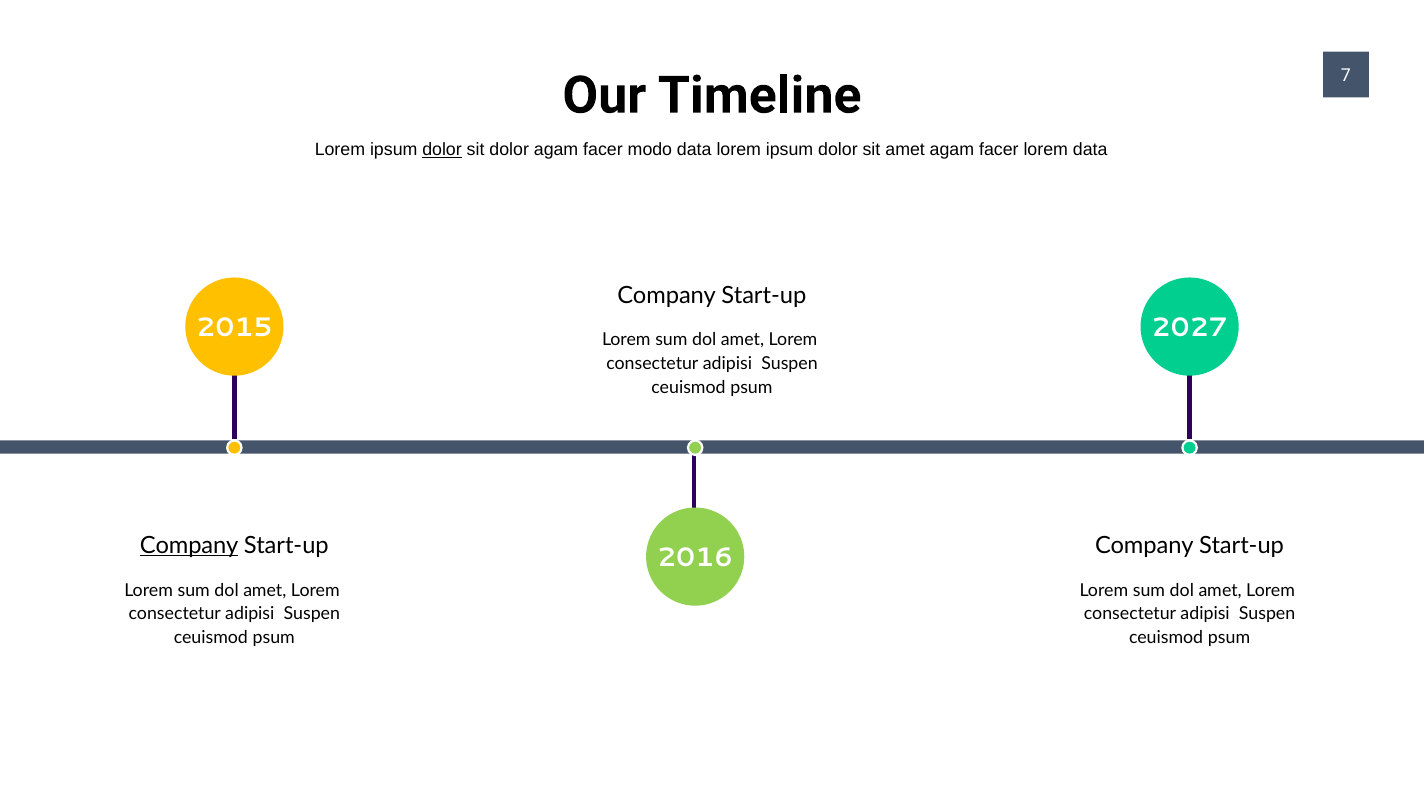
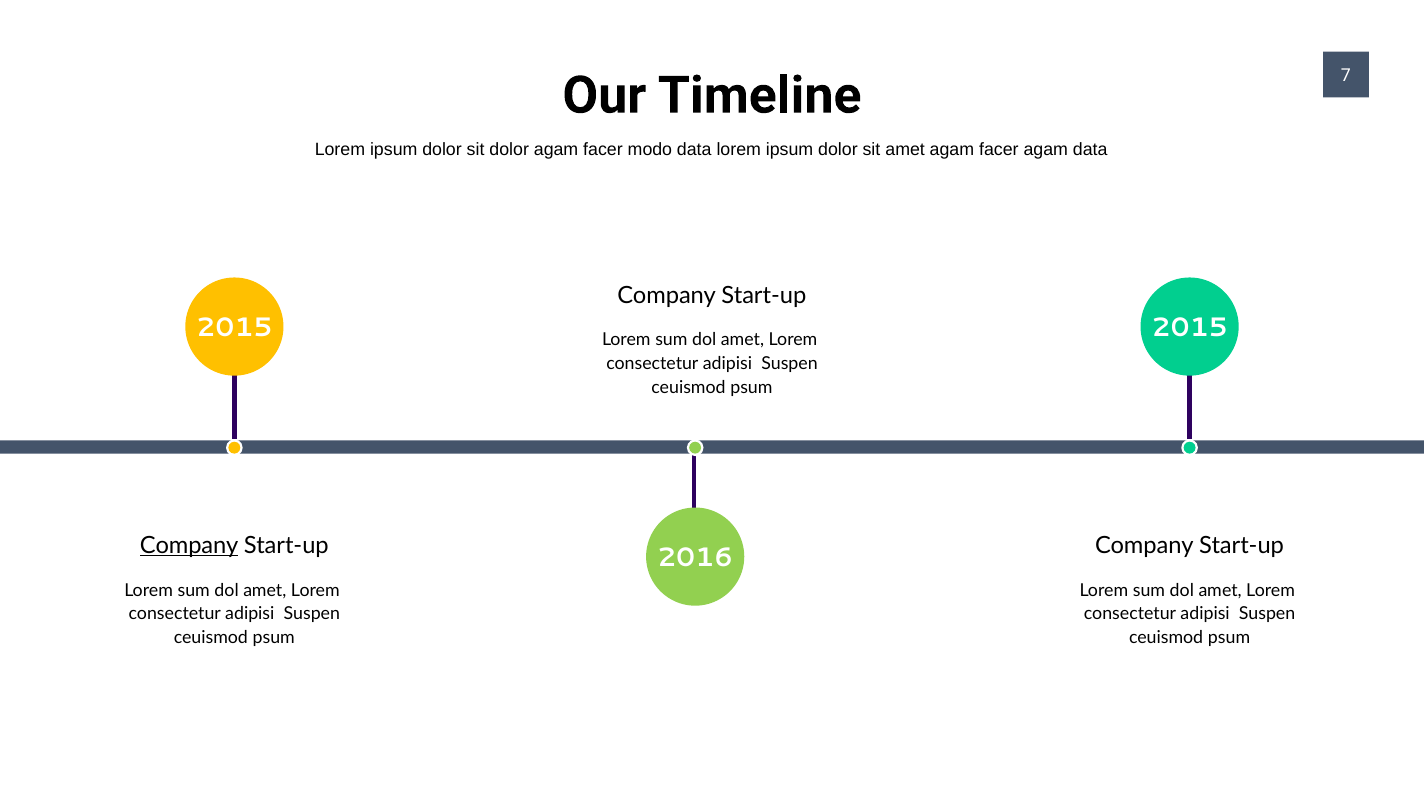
dolor at (442, 150) underline: present -> none
facer lorem: lorem -> agam
2027 at (1190, 328): 2027 -> 2015
